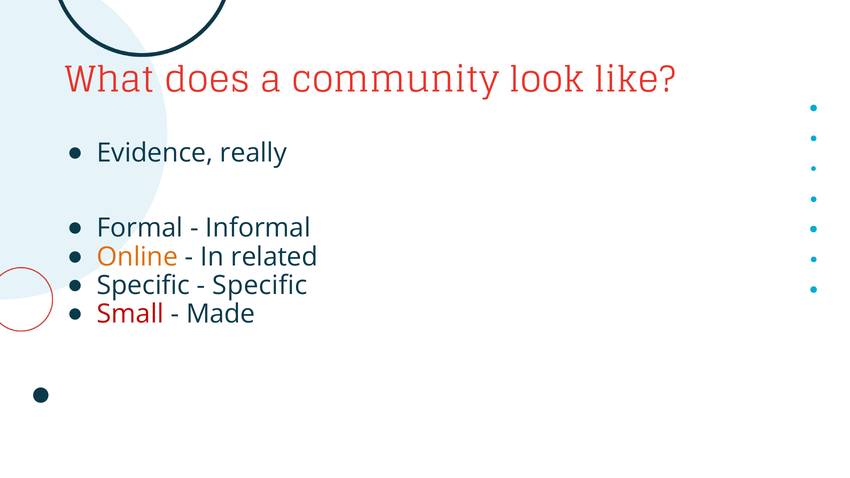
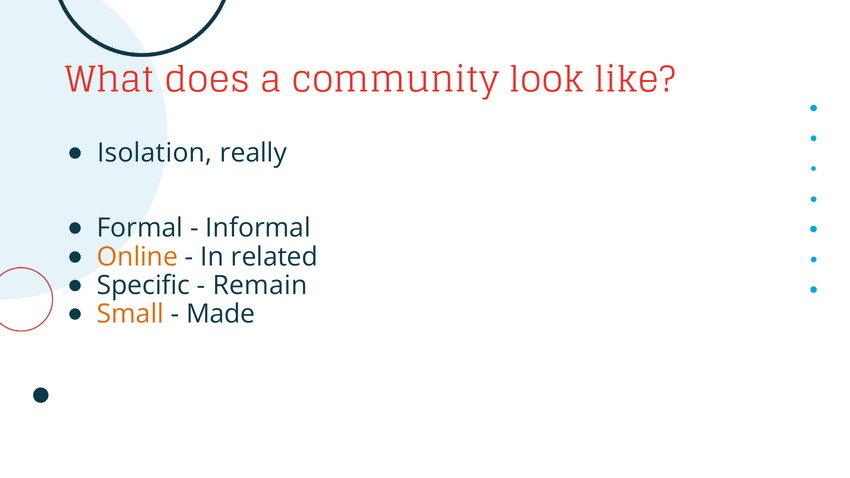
Evidence: Evidence -> Isolation
Specific at (260, 286): Specific -> Remain
Small colour: red -> orange
